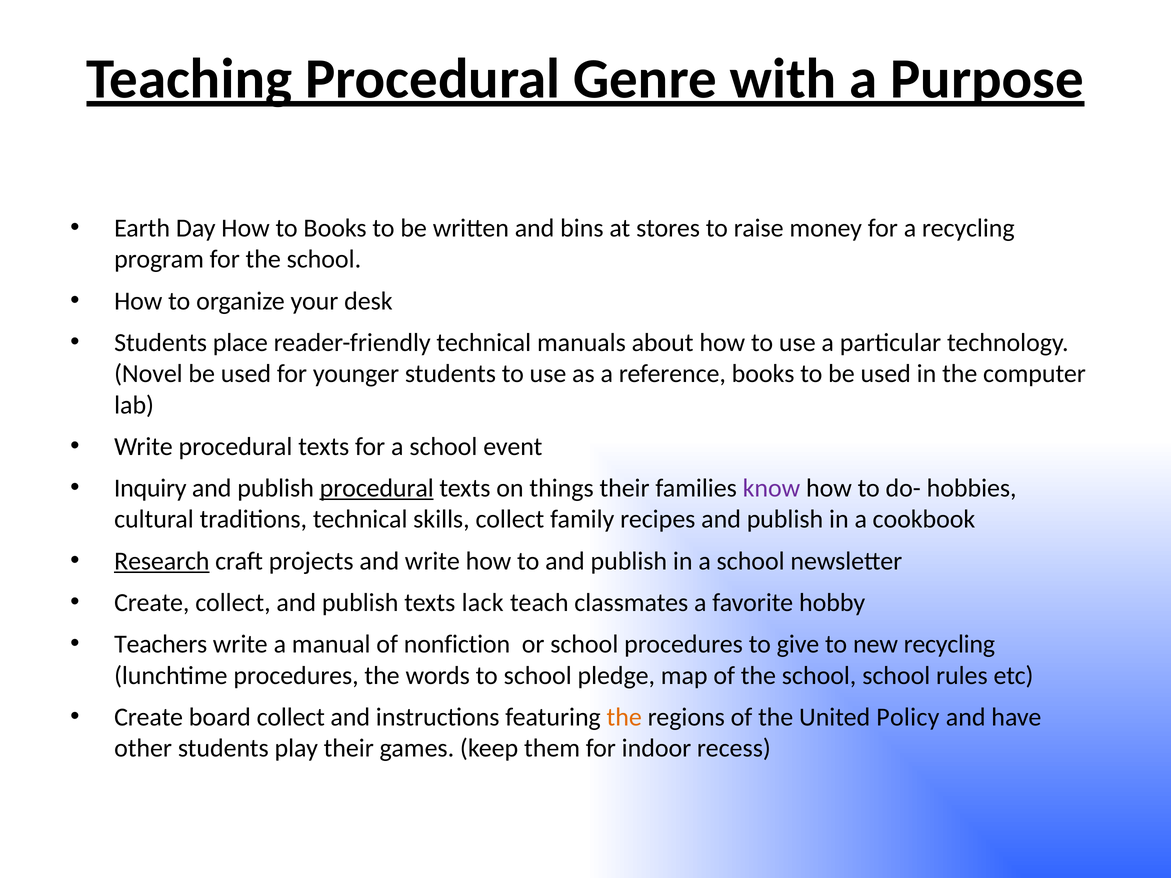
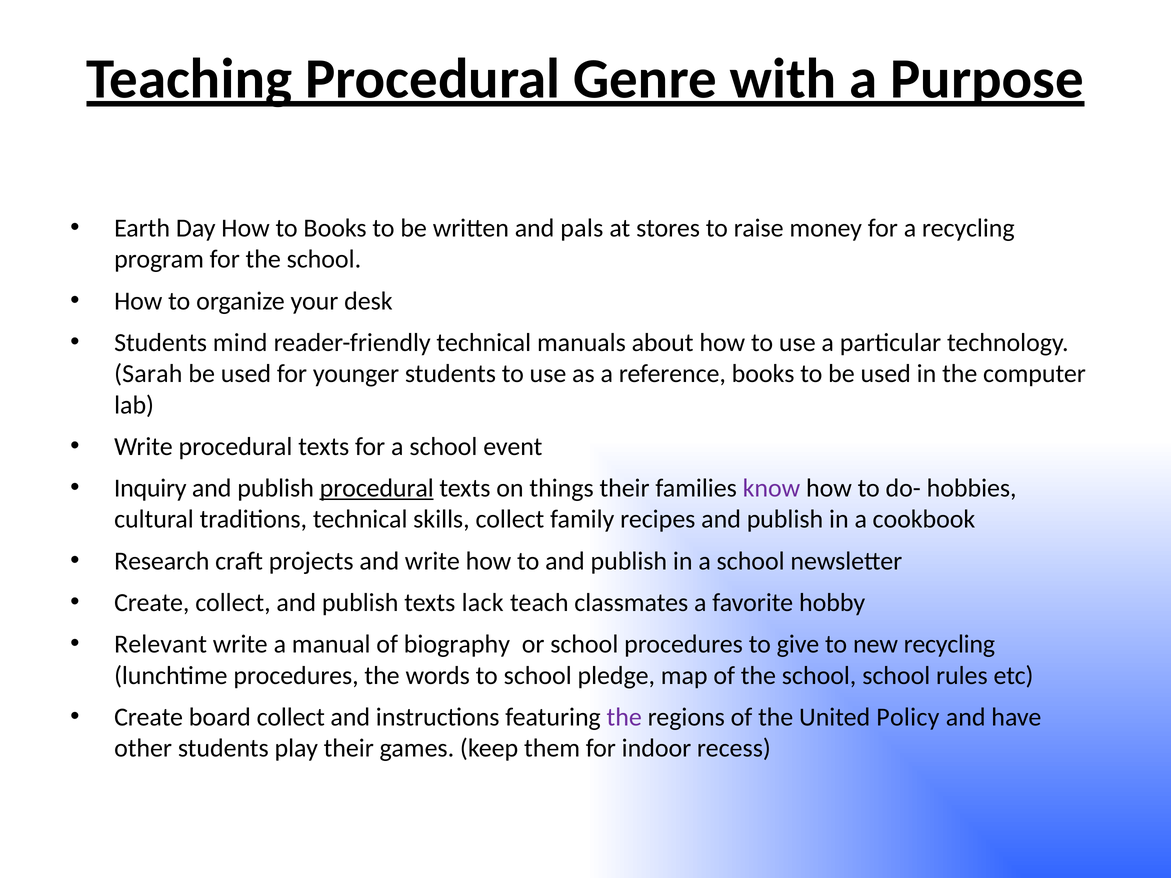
bins: bins -> pals
place: place -> mind
Novel: Novel -> Sarah
Research underline: present -> none
Teachers: Teachers -> Relevant
nonfiction: nonfiction -> biography
the at (624, 717) colour: orange -> purple
